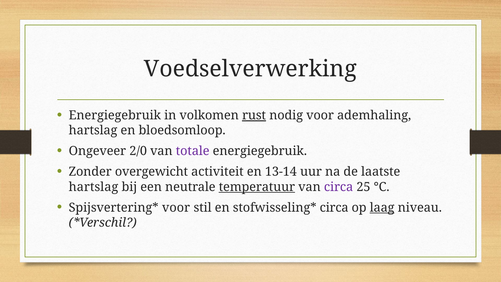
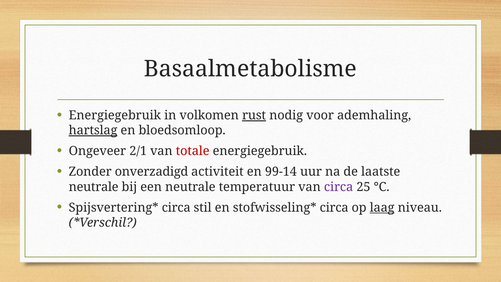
Voedselverwerking: Voedselverwerking -> Basaalmetabolisme
hartslag at (93, 130) underline: none -> present
2/0: 2/0 -> 2/1
totale colour: purple -> red
overgewicht: overgewicht -> onverzadigd
13-14: 13-14 -> 99-14
hartslag at (93, 187): hartslag -> neutrale
temperatuur underline: present -> none
voor at (176, 207): voor -> circa
